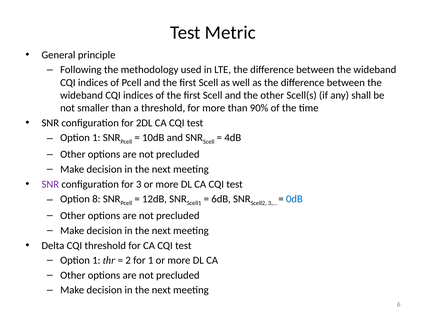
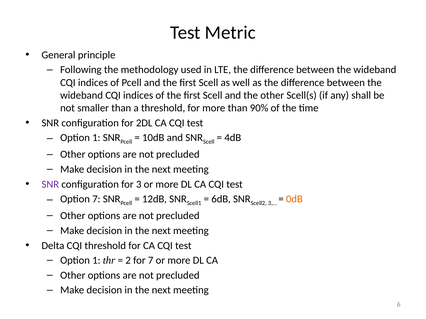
Option 8: 8 -> 7
0dB colour: blue -> orange
for 1: 1 -> 7
